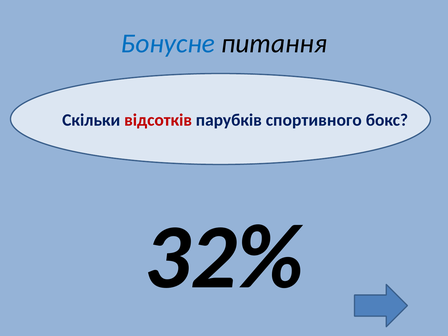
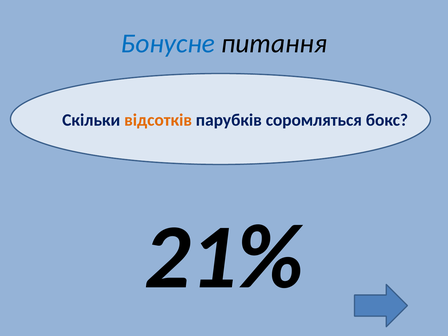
відсотків colour: red -> orange
спортивного: спортивного -> соромляться
32%: 32% -> 21%
